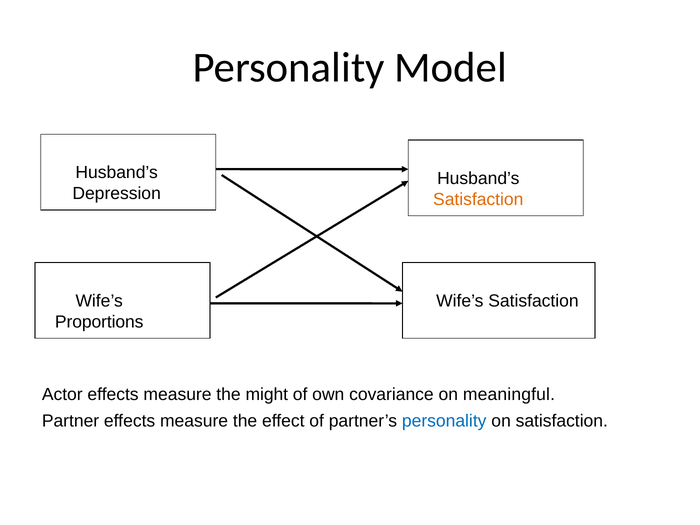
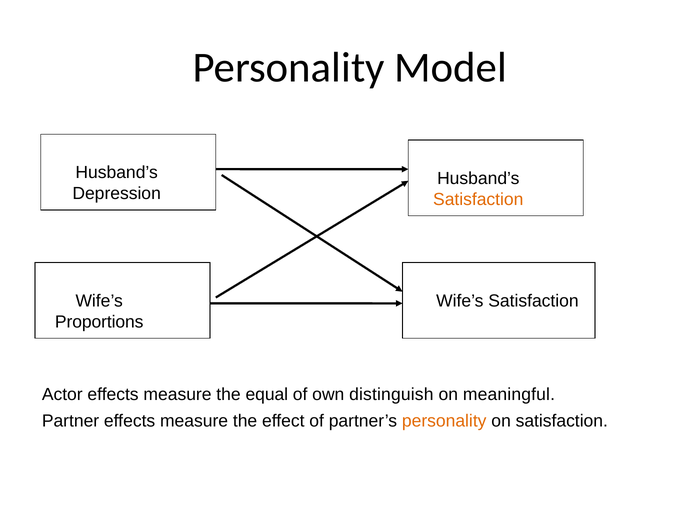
might: might -> equal
covariance: covariance -> distinguish
personality at (444, 421) colour: blue -> orange
